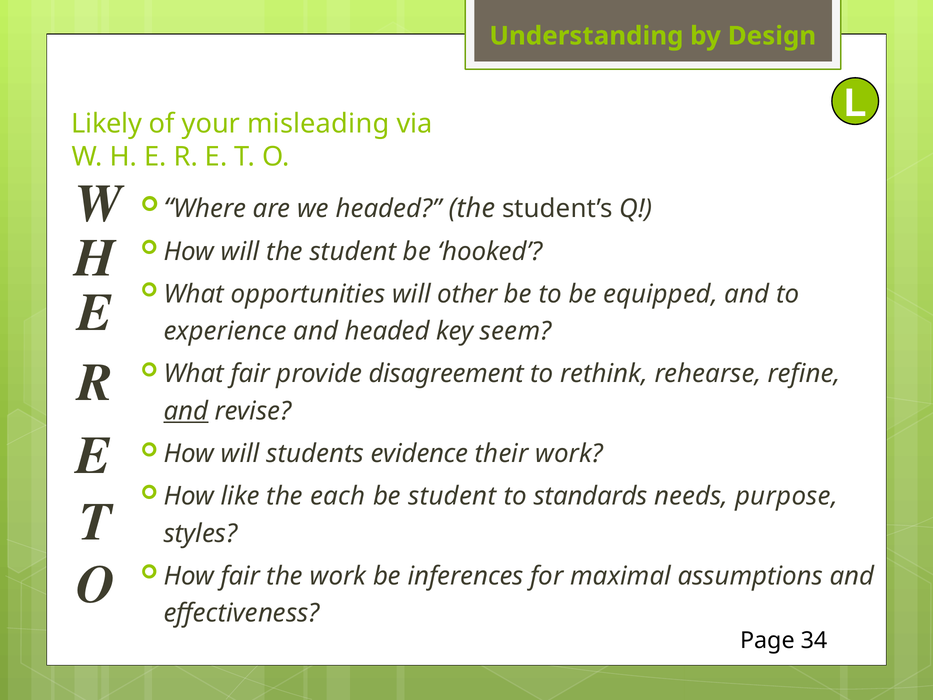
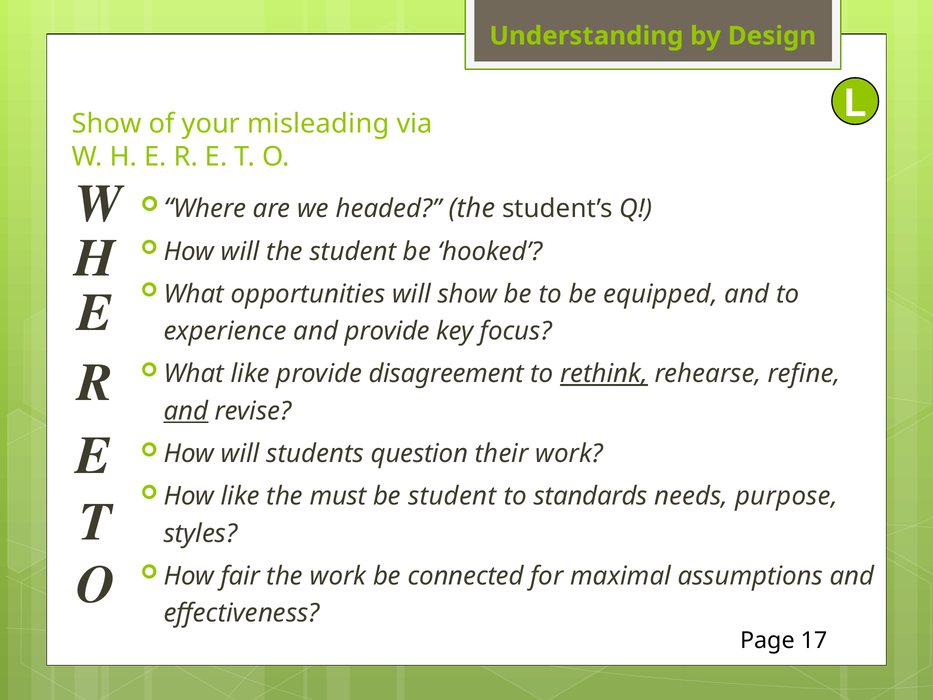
Likely at (107, 124): Likely -> Show
will other: other -> show
and headed: headed -> provide
seem: seem -> focus
What fair: fair -> like
rethink underline: none -> present
evidence: evidence -> question
each: each -> must
inferences: inferences -> connected
34: 34 -> 17
